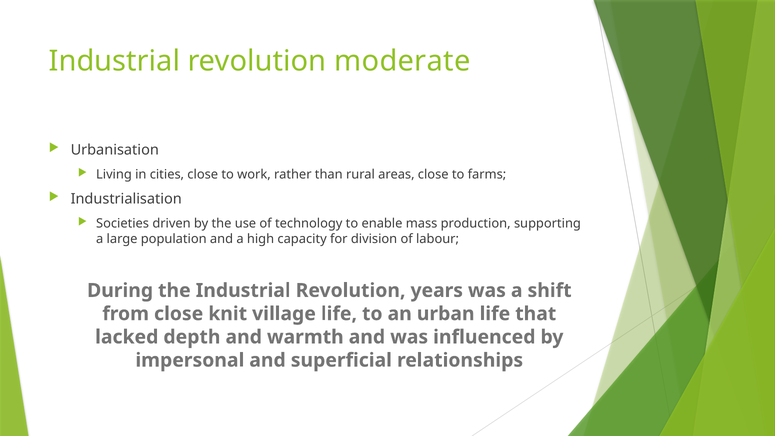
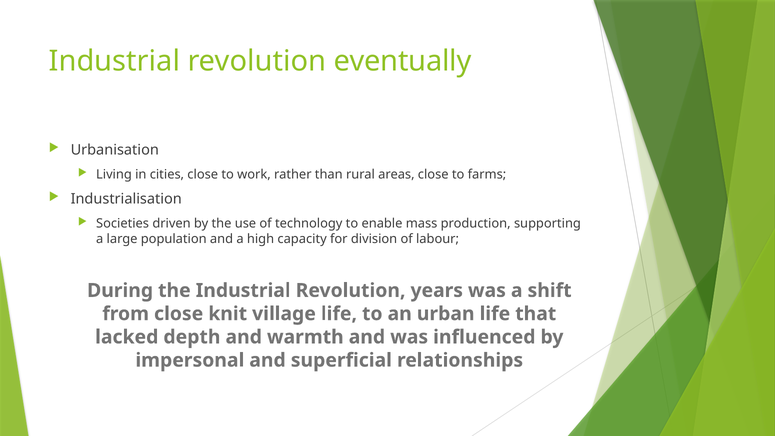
moderate: moderate -> eventually
